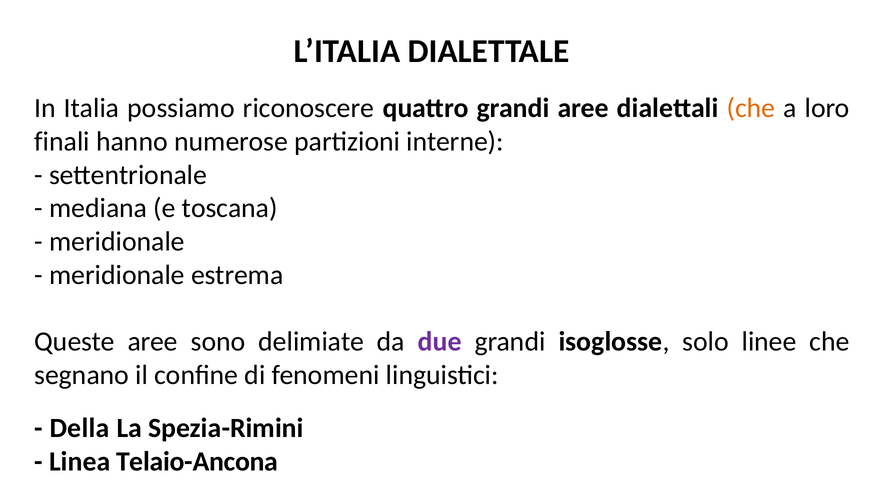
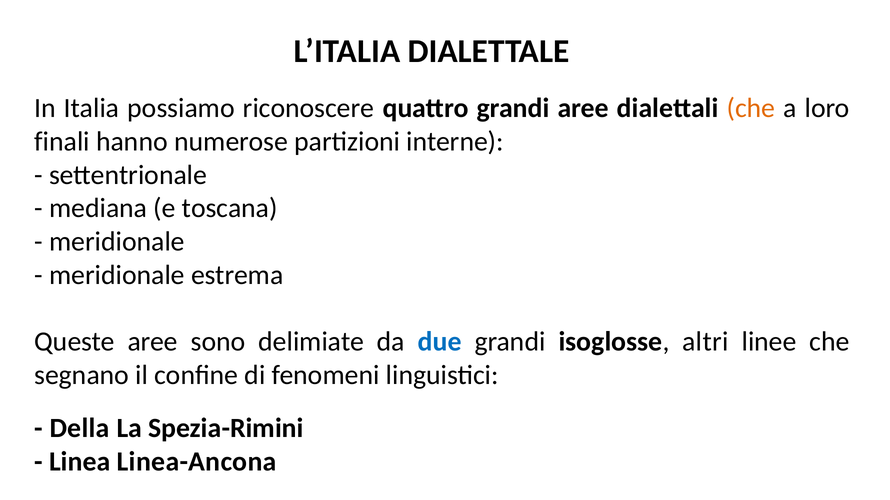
due colour: purple -> blue
solo: solo -> altri
Telaio-Ancona: Telaio-Ancona -> Linea-Ancona
